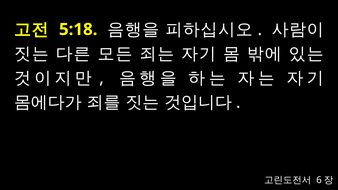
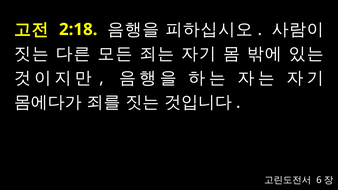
5:18: 5:18 -> 2:18
